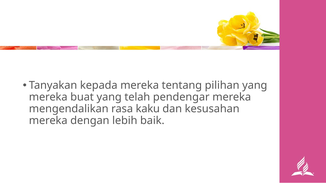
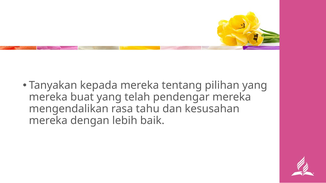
kaku: kaku -> tahu
